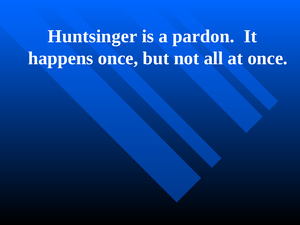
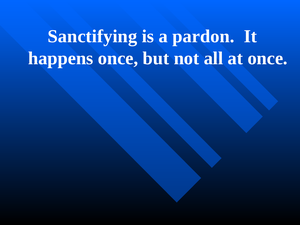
Huntsinger: Huntsinger -> Sanctifying
